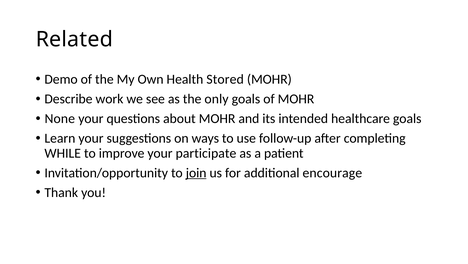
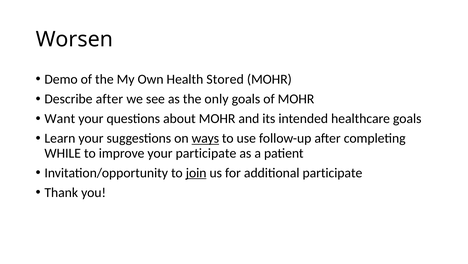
Related: Related -> Worsen
Describe work: work -> after
None: None -> Want
ways underline: none -> present
additional encourage: encourage -> participate
